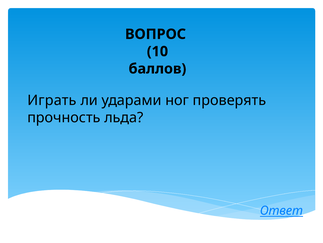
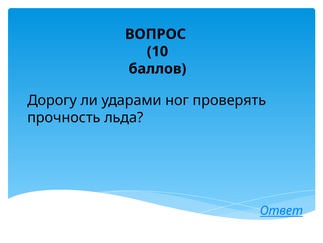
Играть: Играть -> Дорогу
